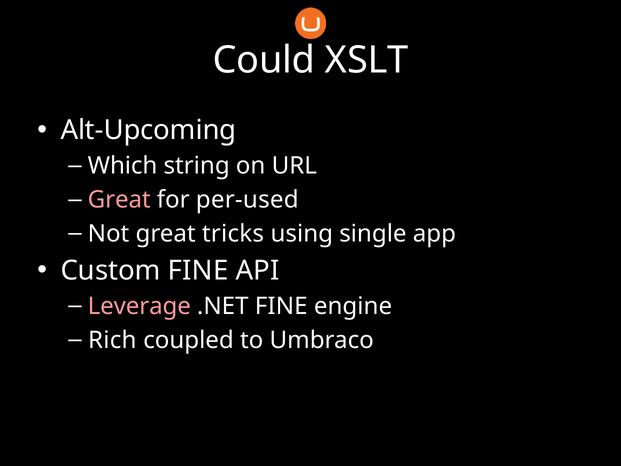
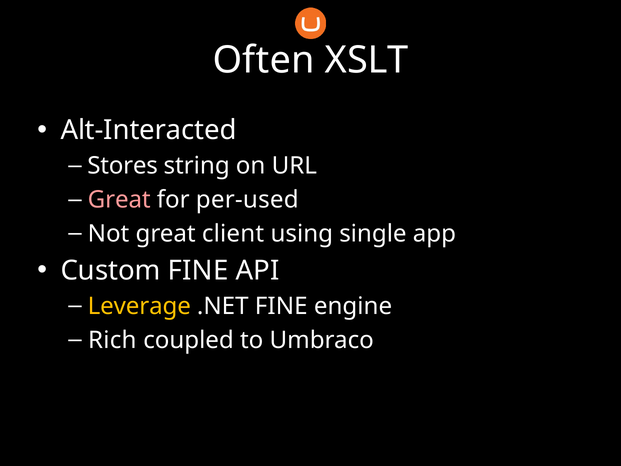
Could: Could -> Often
Alt-Upcoming: Alt-Upcoming -> Alt-Interacted
Which: Which -> Stores
tricks: tricks -> client
Leverage colour: pink -> yellow
